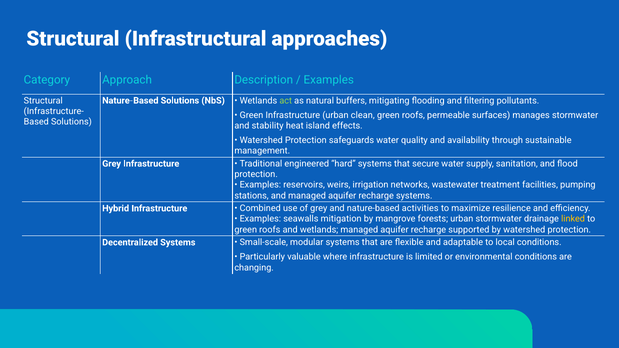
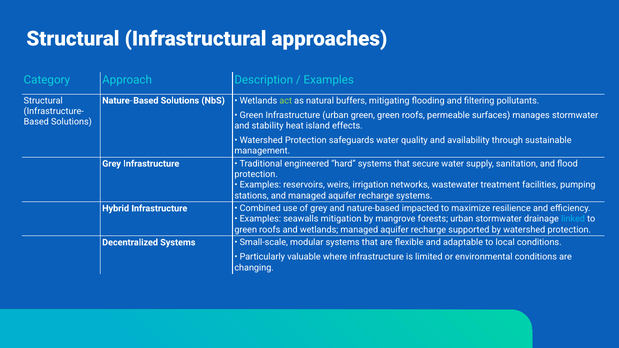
urban clean: clean -> green
activities: activities -> impacted
linked colour: yellow -> light blue
